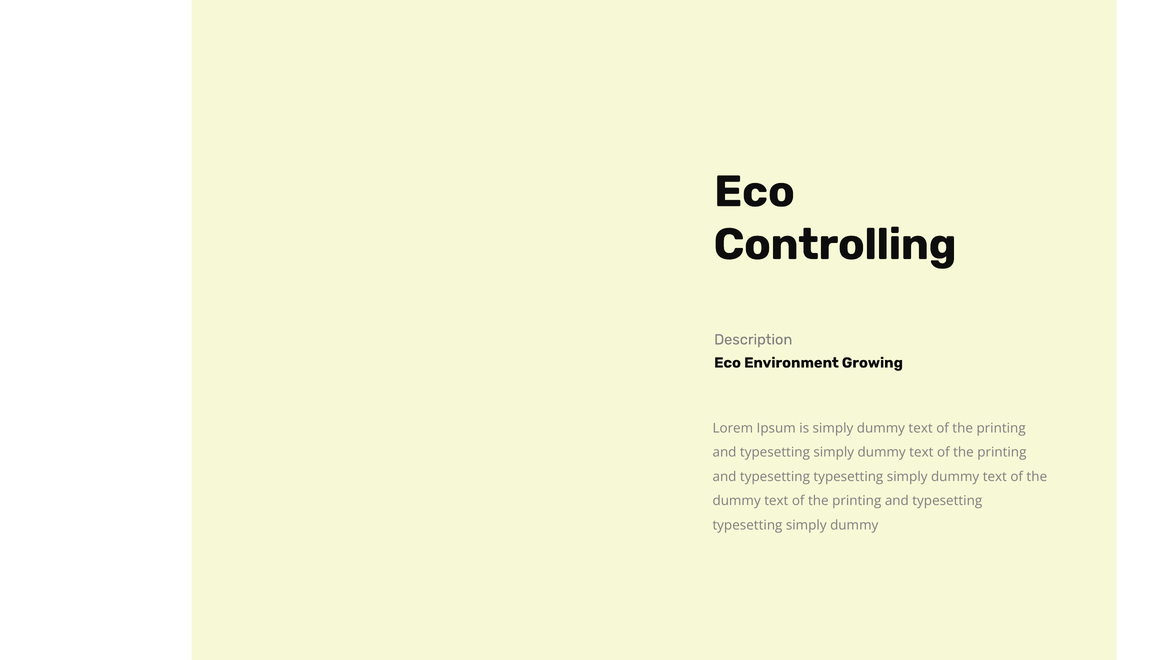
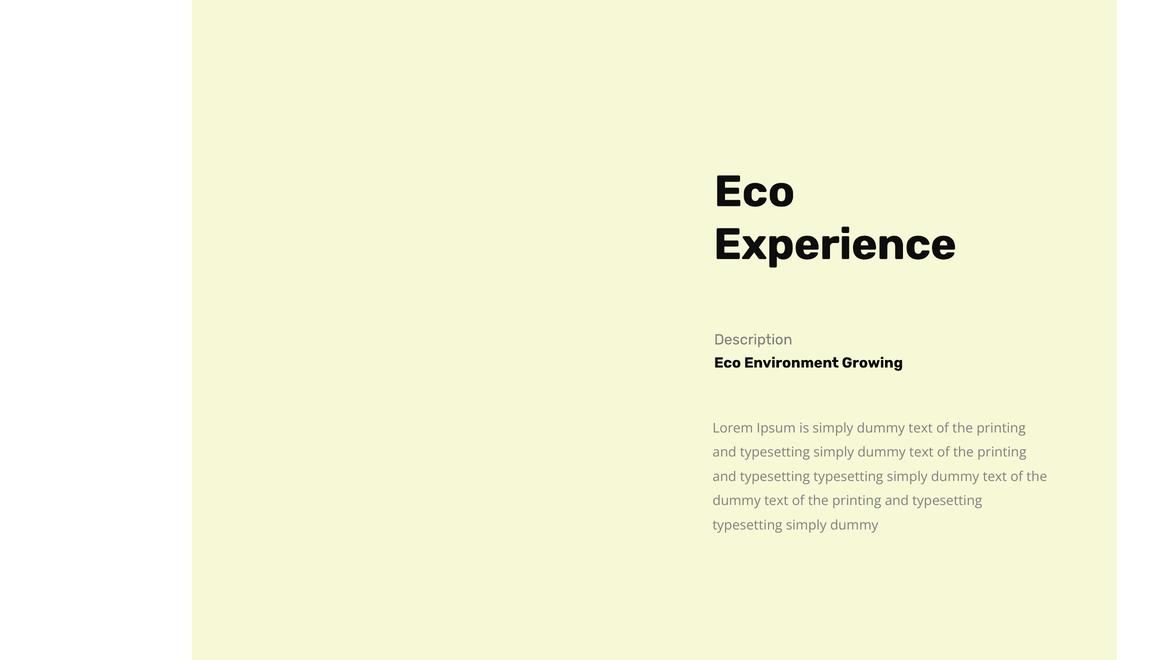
Controlling: Controlling -> Experience
